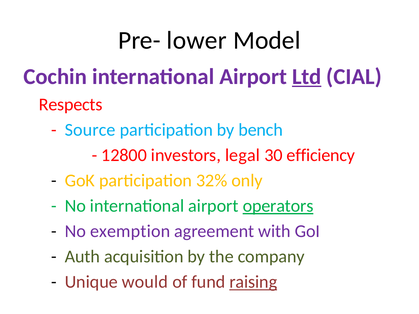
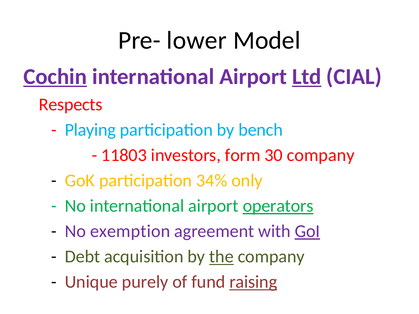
Cochin underline: none -> present
Source: Source -> Playing
12800: 12800 -> 11803
legal: legal -> form
30 efficiency: efficiency -> company
32%: 32% -> 34%
GoI underline: none -> present
Auth: Auth -> Debt
the underline: none -> present
would: would -> purely
